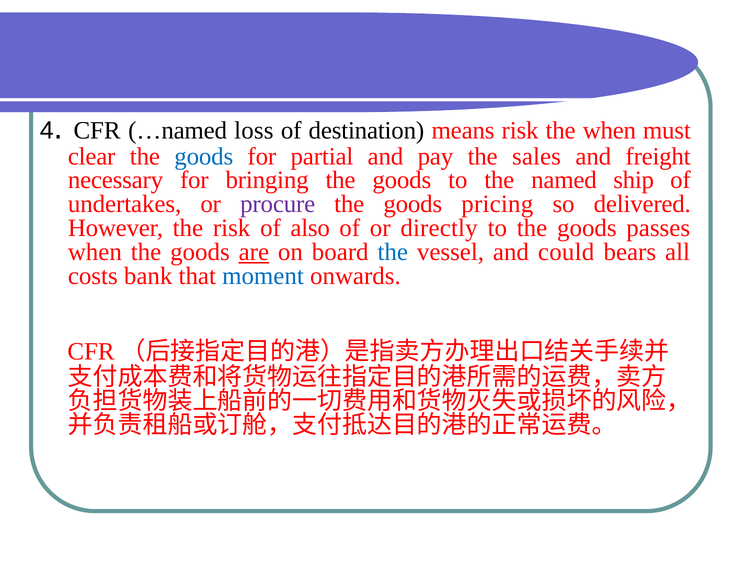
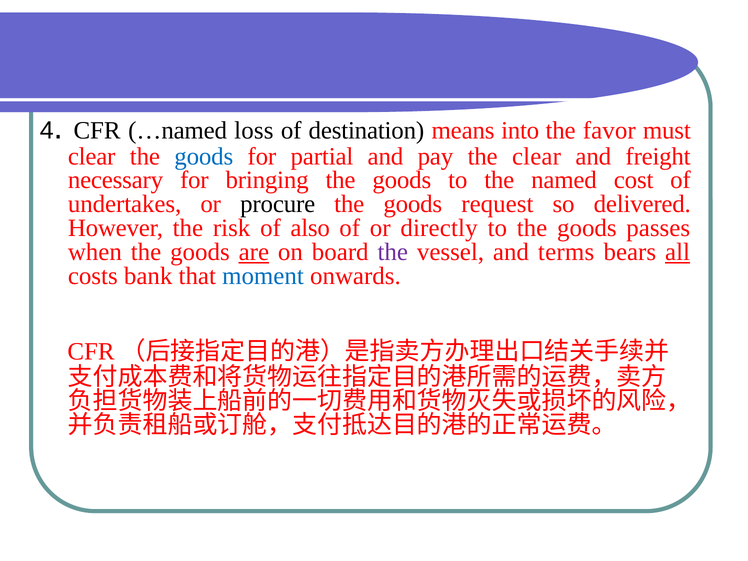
means risk: risk -> into
the when: when -> favor
the sales: sales -> clear
ship: ship -> cost
procure colour: purple -> black
pricing: pricing -> request
the at (393, 252) colour: blue -> purple
could: could -> terms
all underline: none -> present
